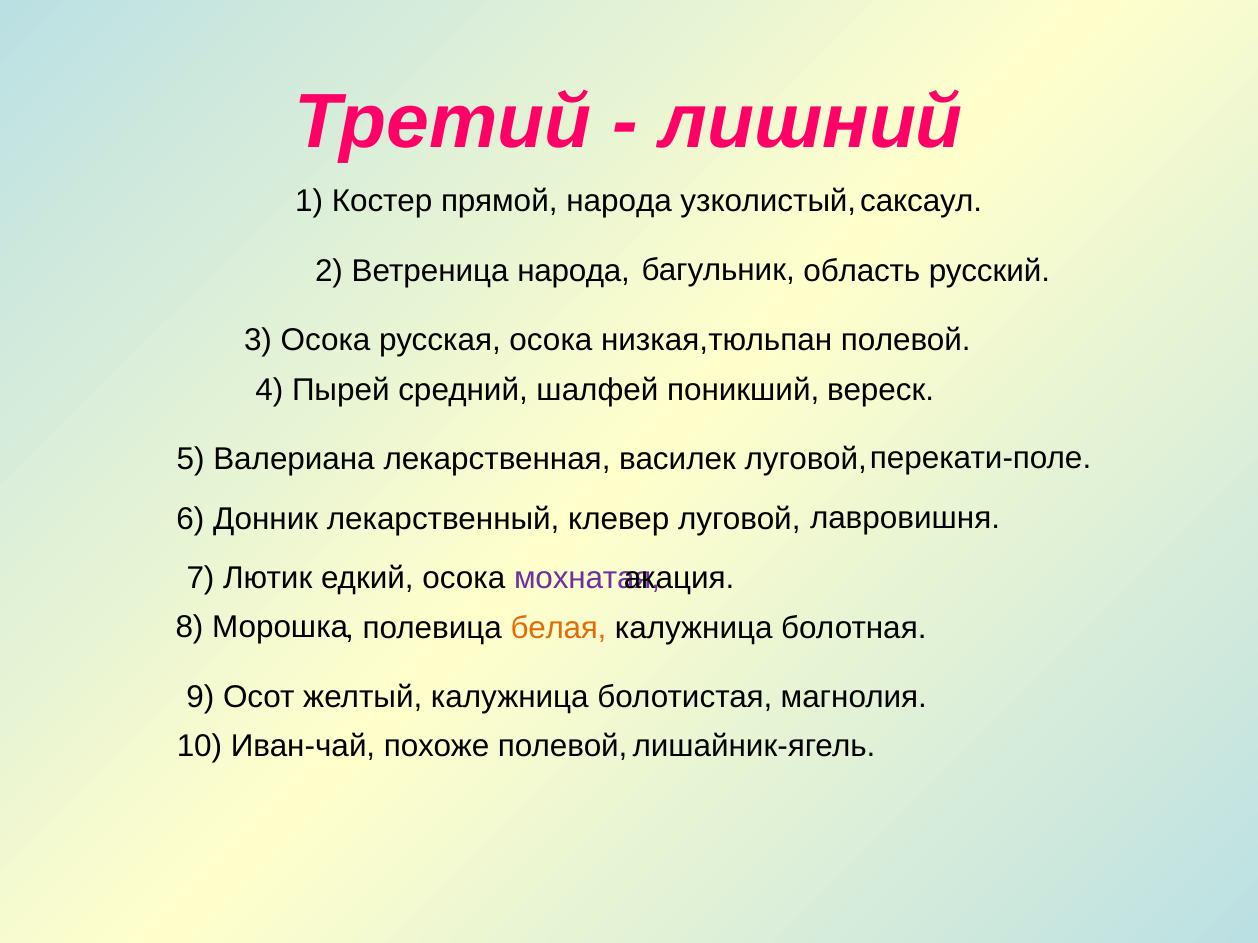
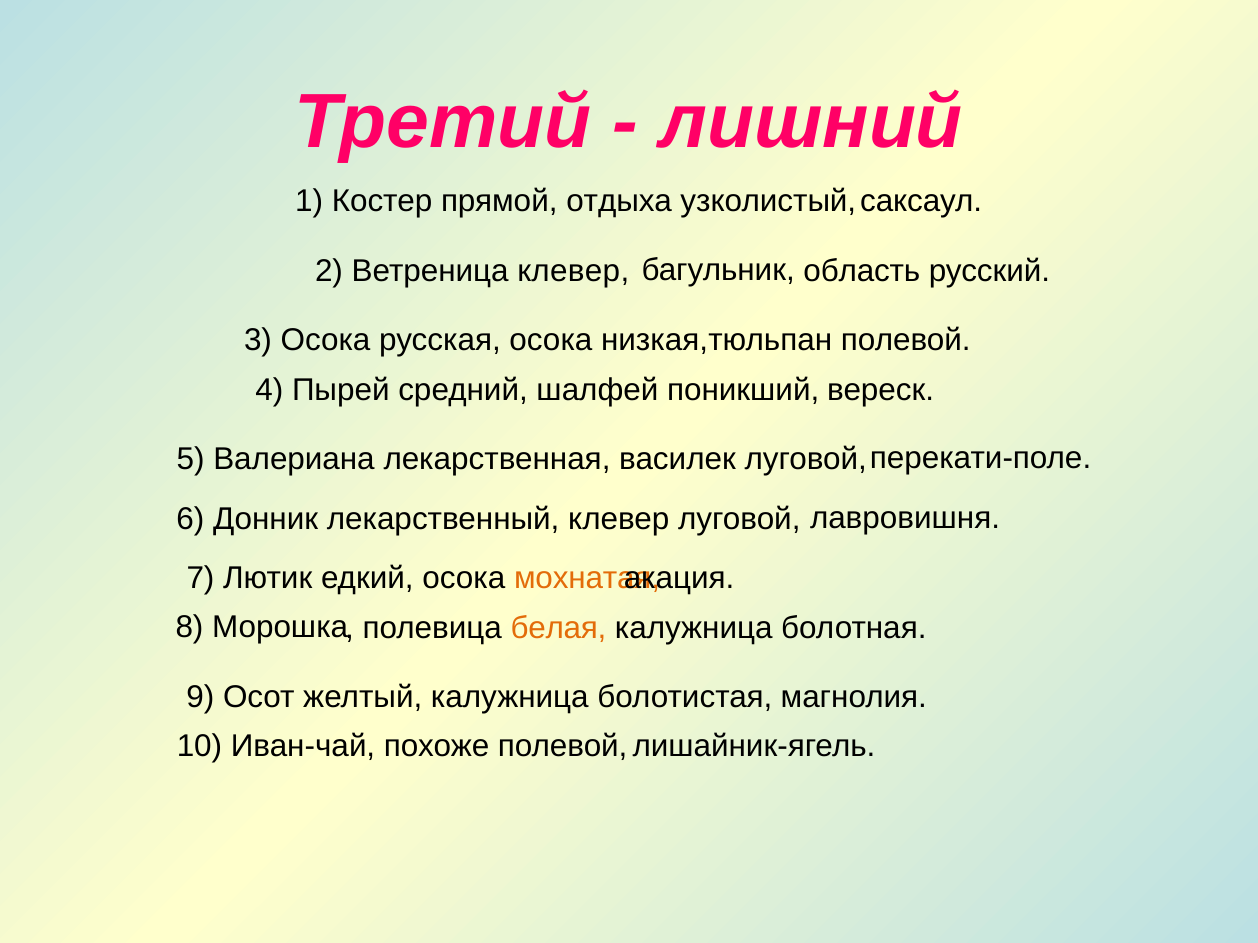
прямой народа: народа -> отдыха
Ветреница народа: народа -> клевер
мохнатая colour: purple -> orange
